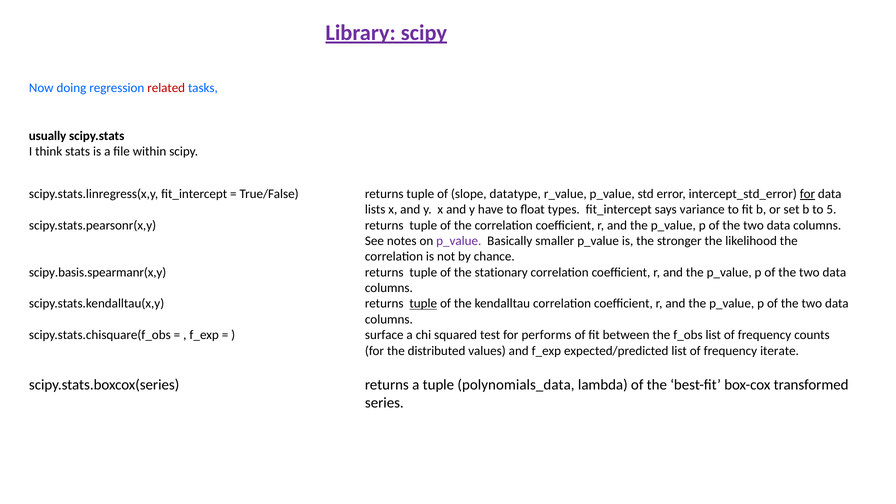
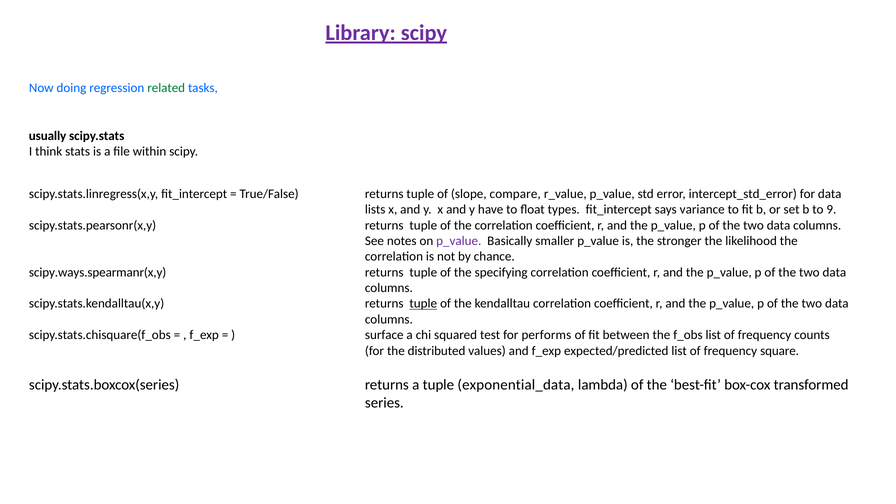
related colour: red -> green
datatype: datatype -> compare
for at (807, 194) underline: present -> none
5: 5 -> 9
scipy.basis.spearmanr(x,y: scipy.basis.spearmanr(x,y -> scipy.ways.spearmanr(x,y
stationary: stationary -> specifying
iterate: iterate -> square
polynomials_data: polynomials_data -> exponential_data
